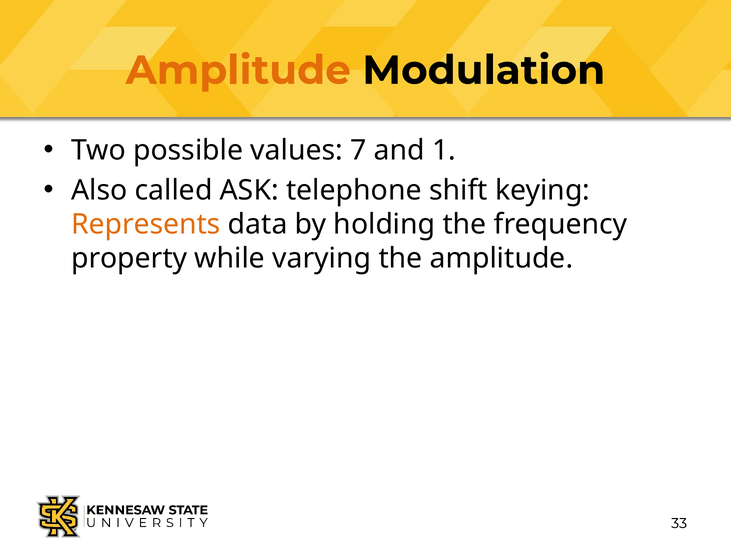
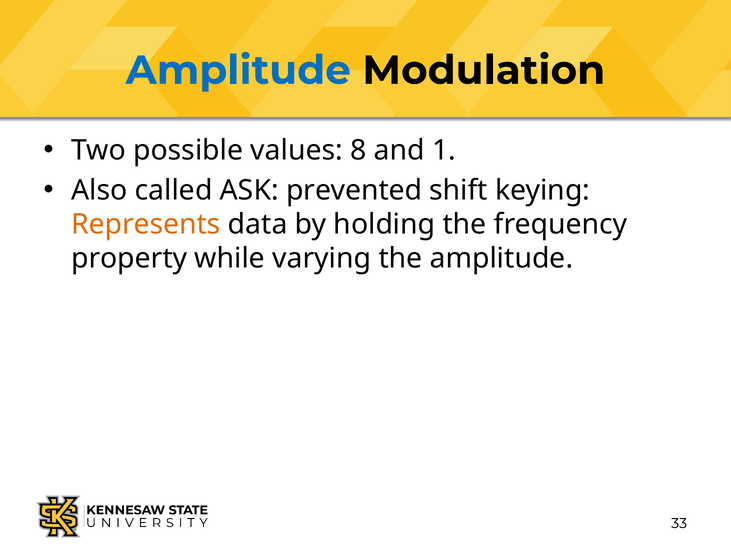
Amplitude at (238, 70) colour: orange -> blue
7: 7 -> 8
telephone: telephone -> prevented
